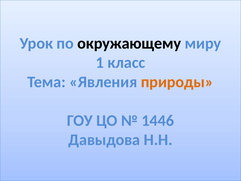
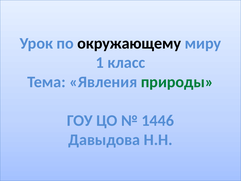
природы colour: orange -> green
